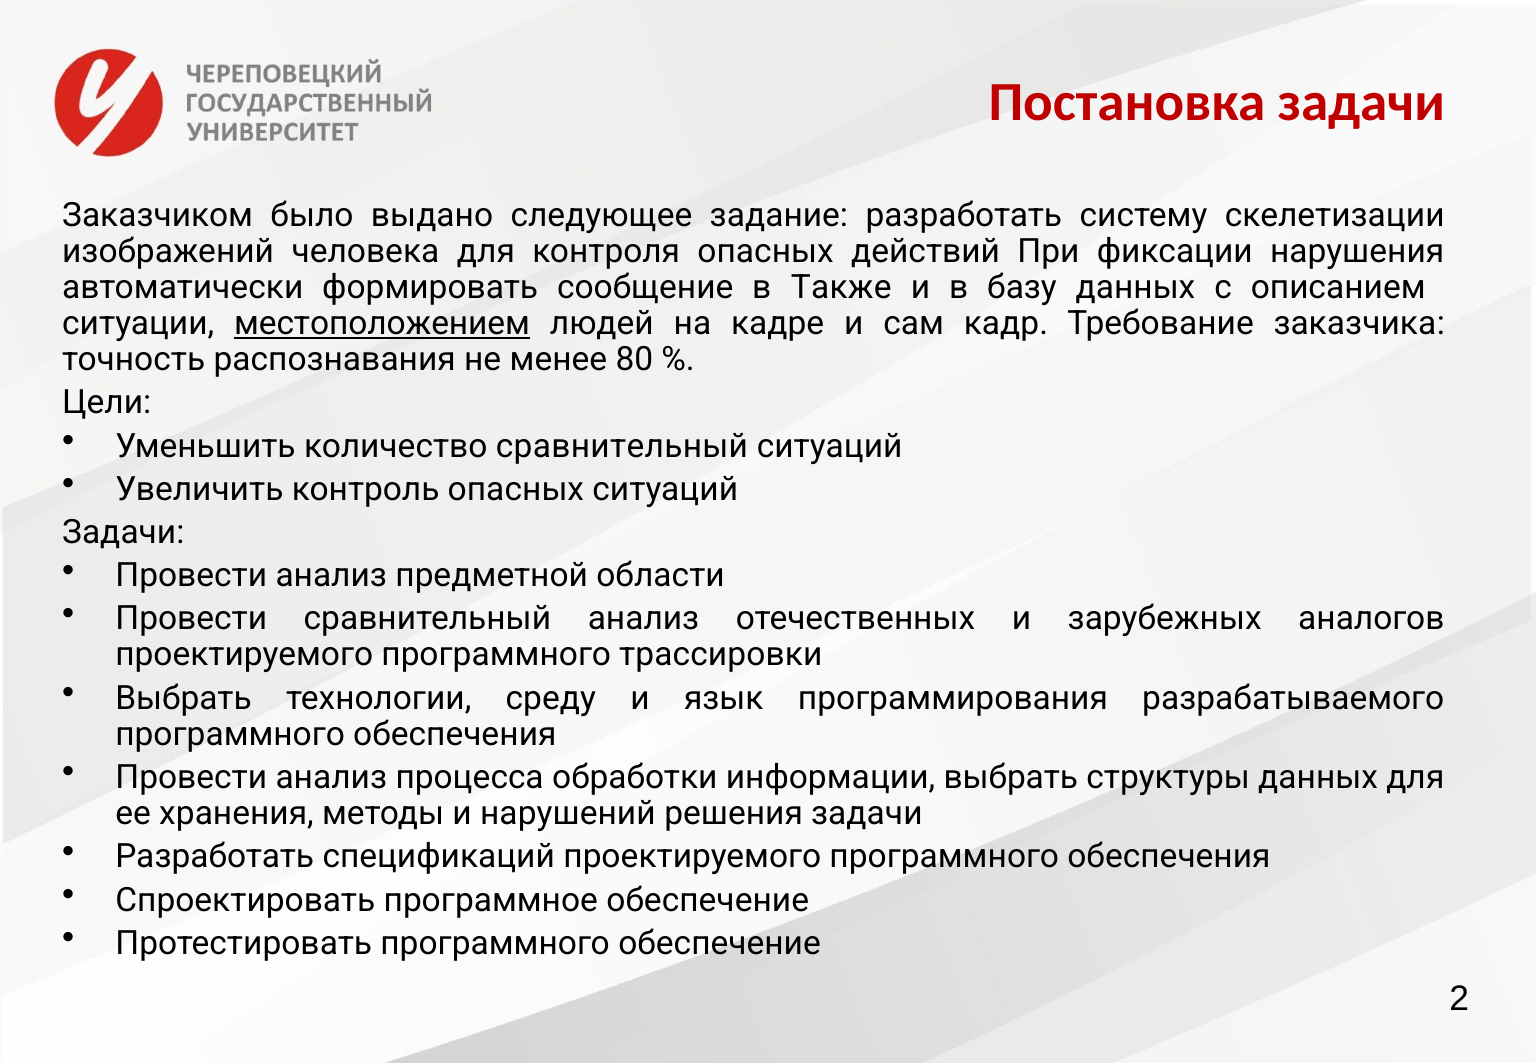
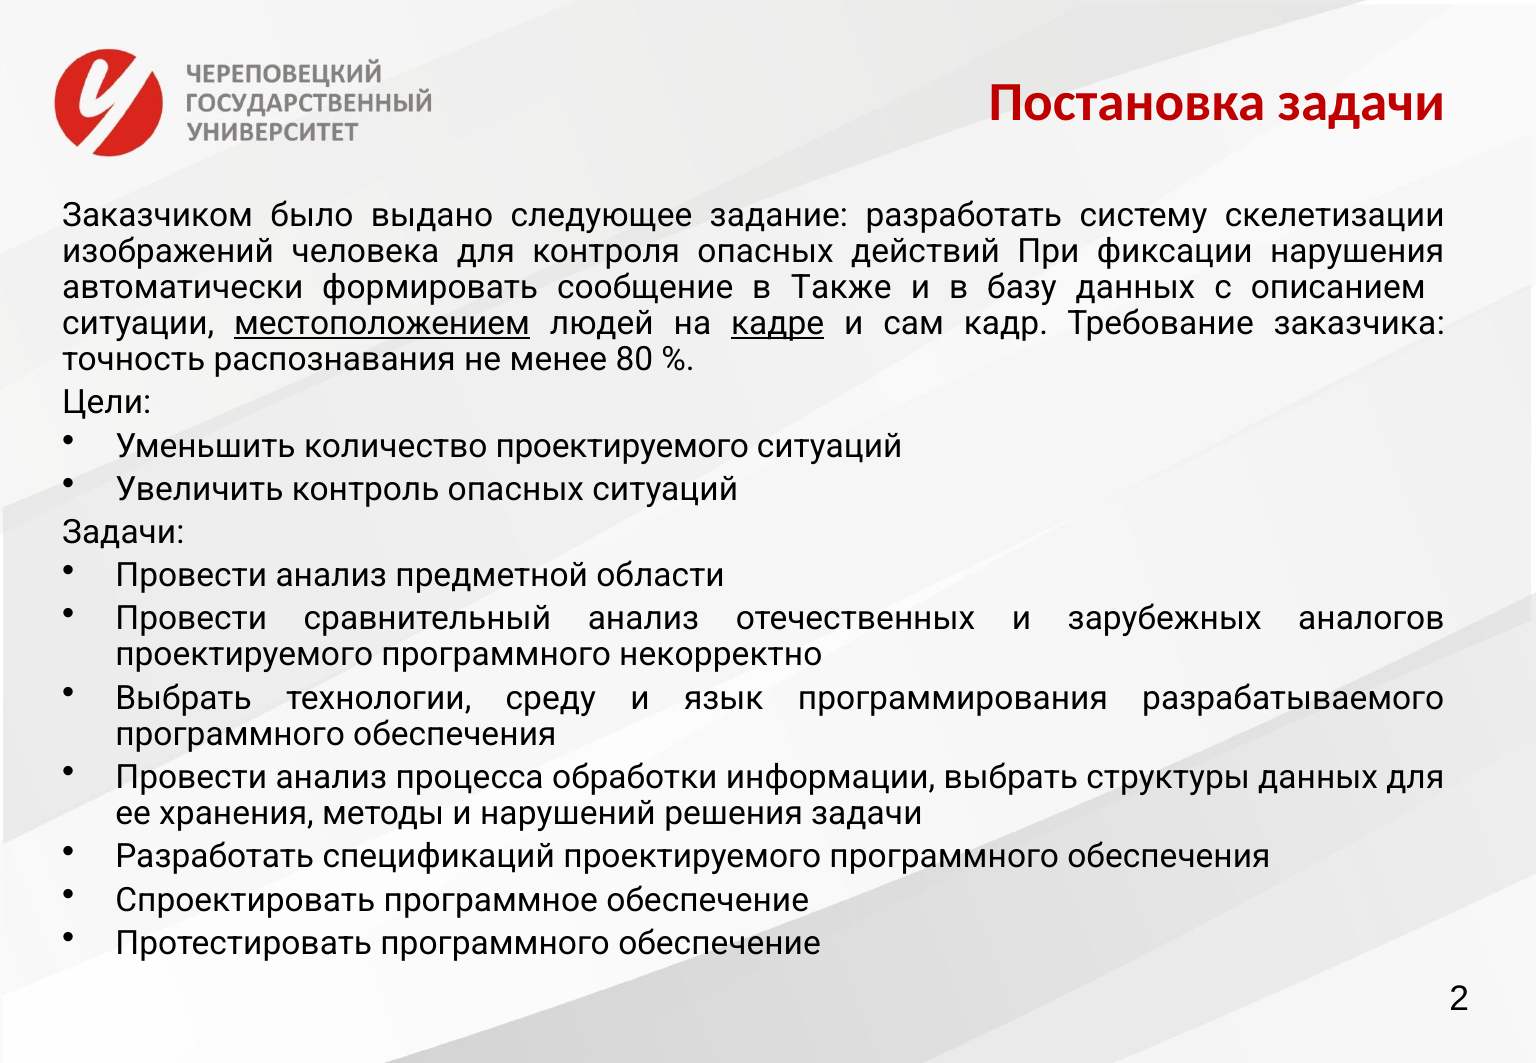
кадре underline: none -> present
количество сравнительный: сравнительный -> проектируемого
трассировки: трассировки -> некорректно
